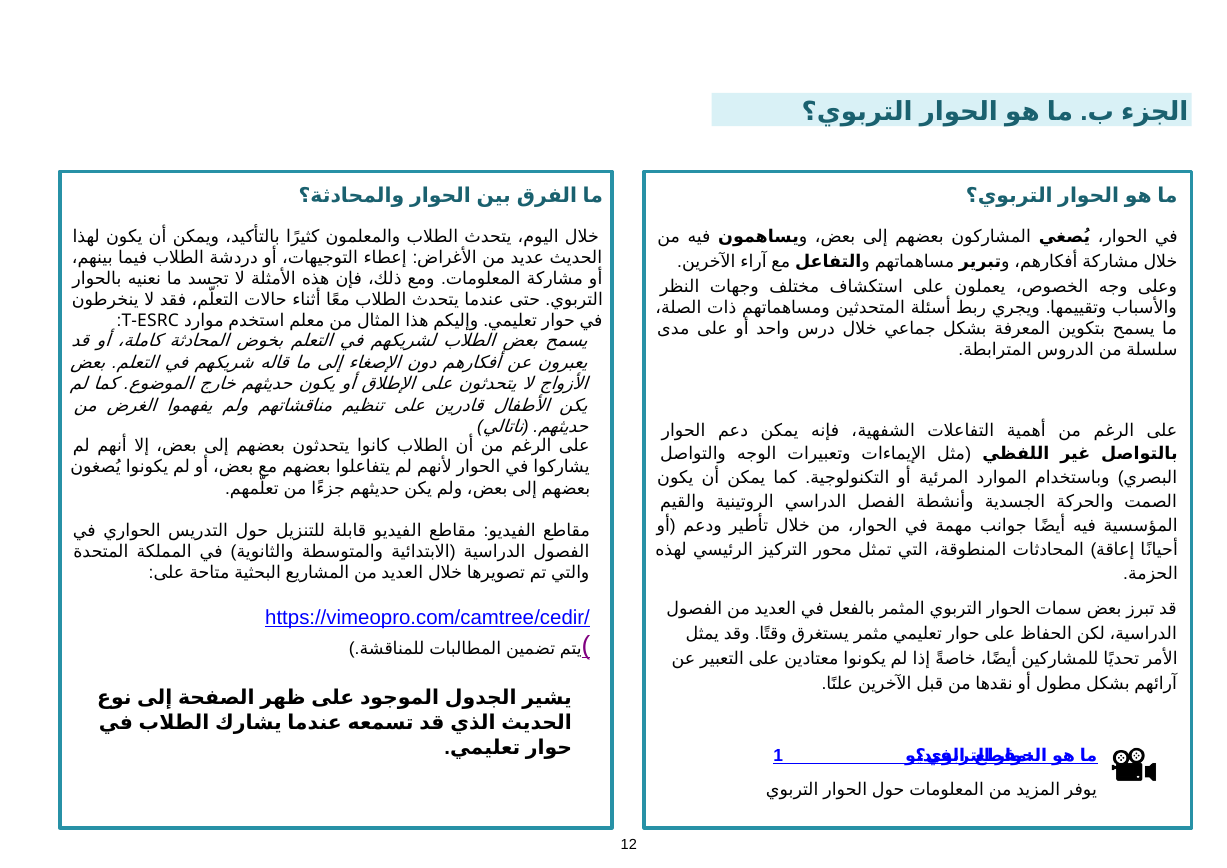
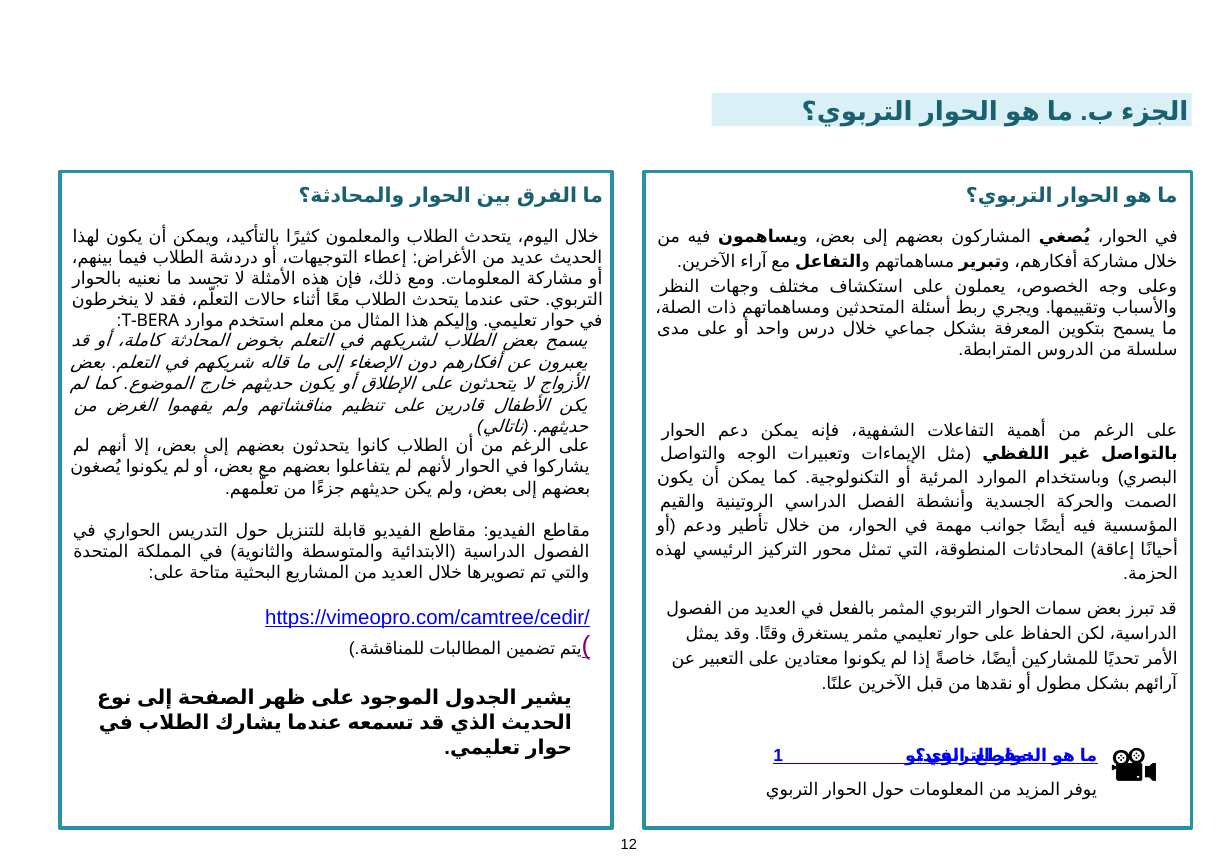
T-ESRC: T-ESRC -> T-BERA
